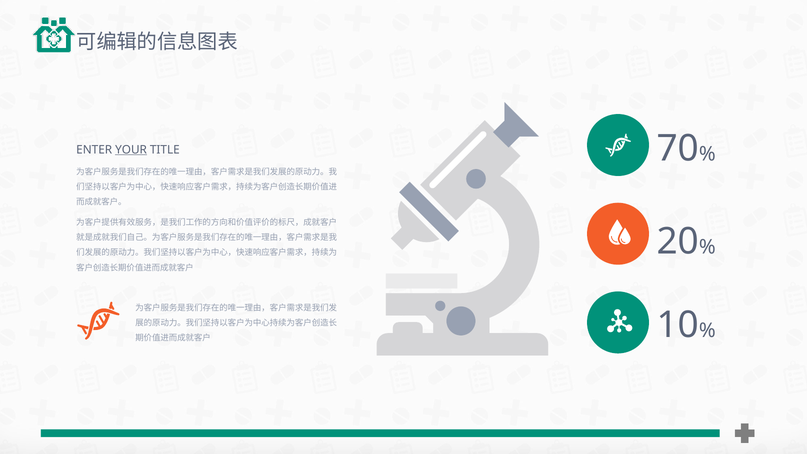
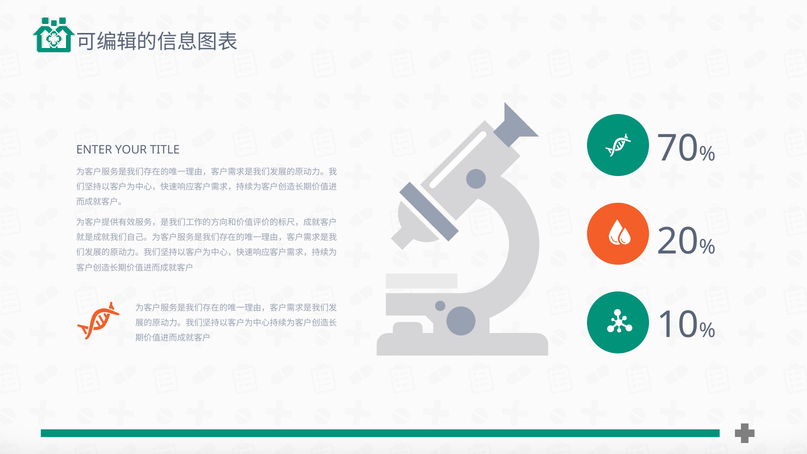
YOUR underline: present -> none
